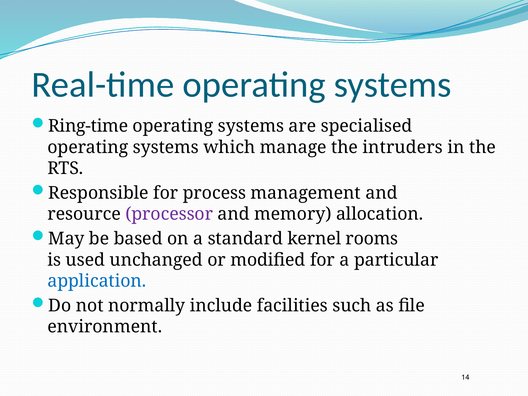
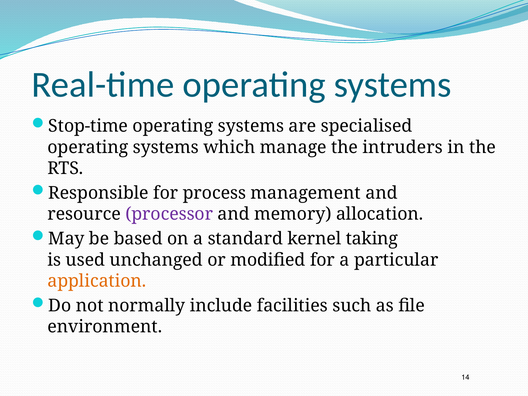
Ring-time: Ring-time -> Stop-time
rooms: rooms -> taking
application colour: blue -> orange
